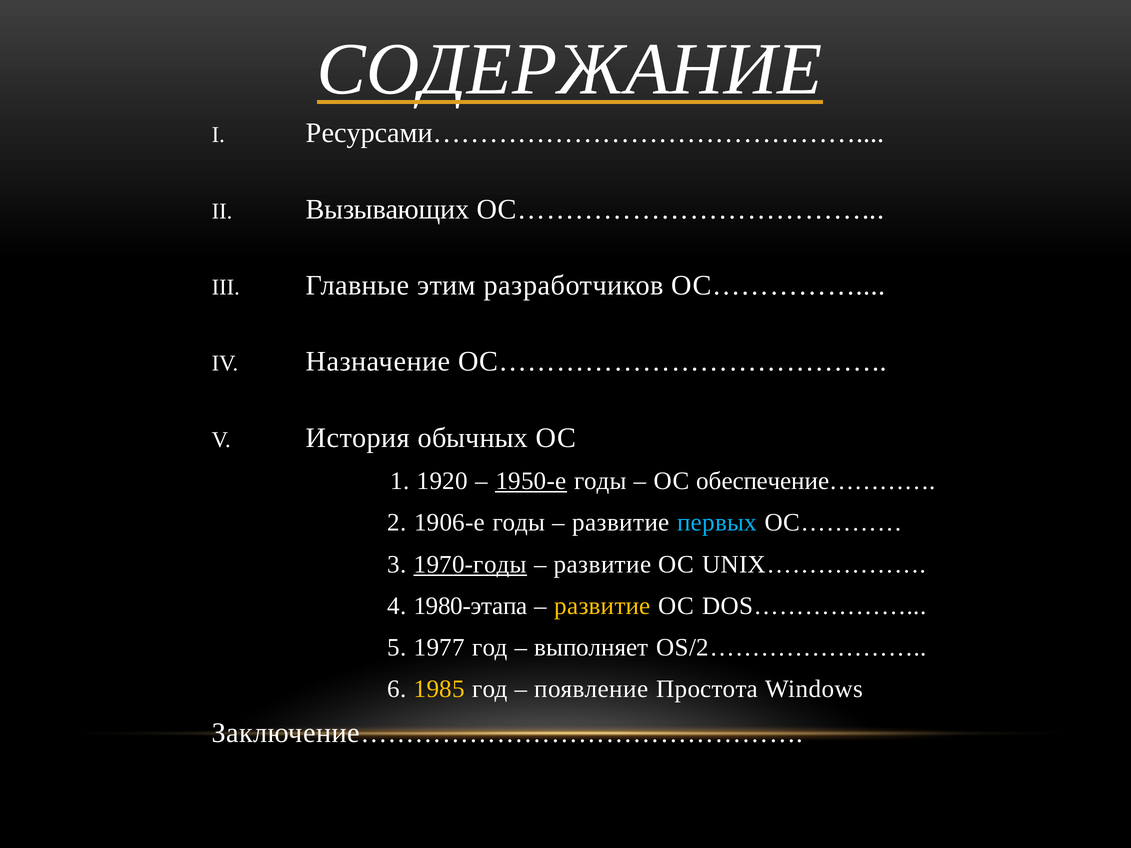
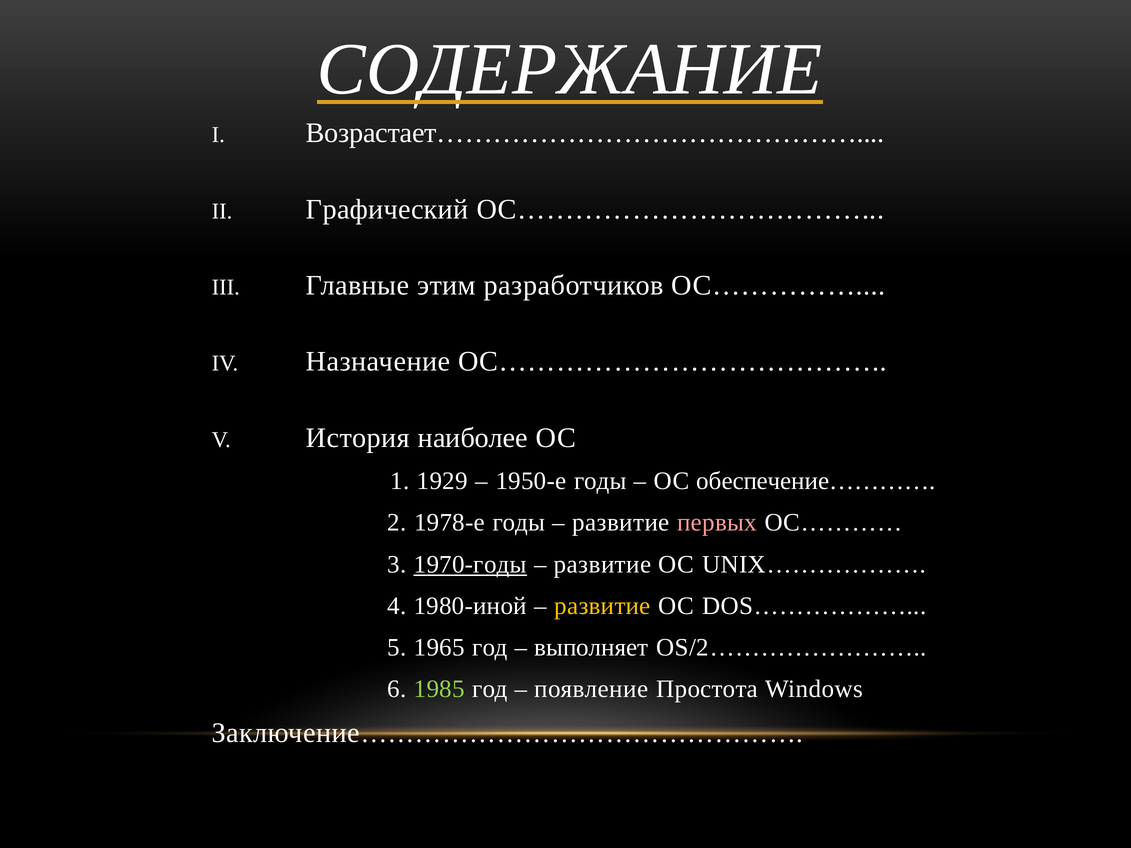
Ресурсами………………………………………: Ресурсами……………………………………… -> Возрастает………………………………………
Вызывающих: Вызывающих -> Графический
обычных: обычных -> наиболее
1920: 1920 -> 1929
1950-е underline: present -> none
1906-е: 1906-е -> 1978-е
первых colour: light blue -> pink
1980-этапа: 1980-этапа -> 1980-иной
1977: 1977 -> 1965
1985 colour: yellow -> light green
